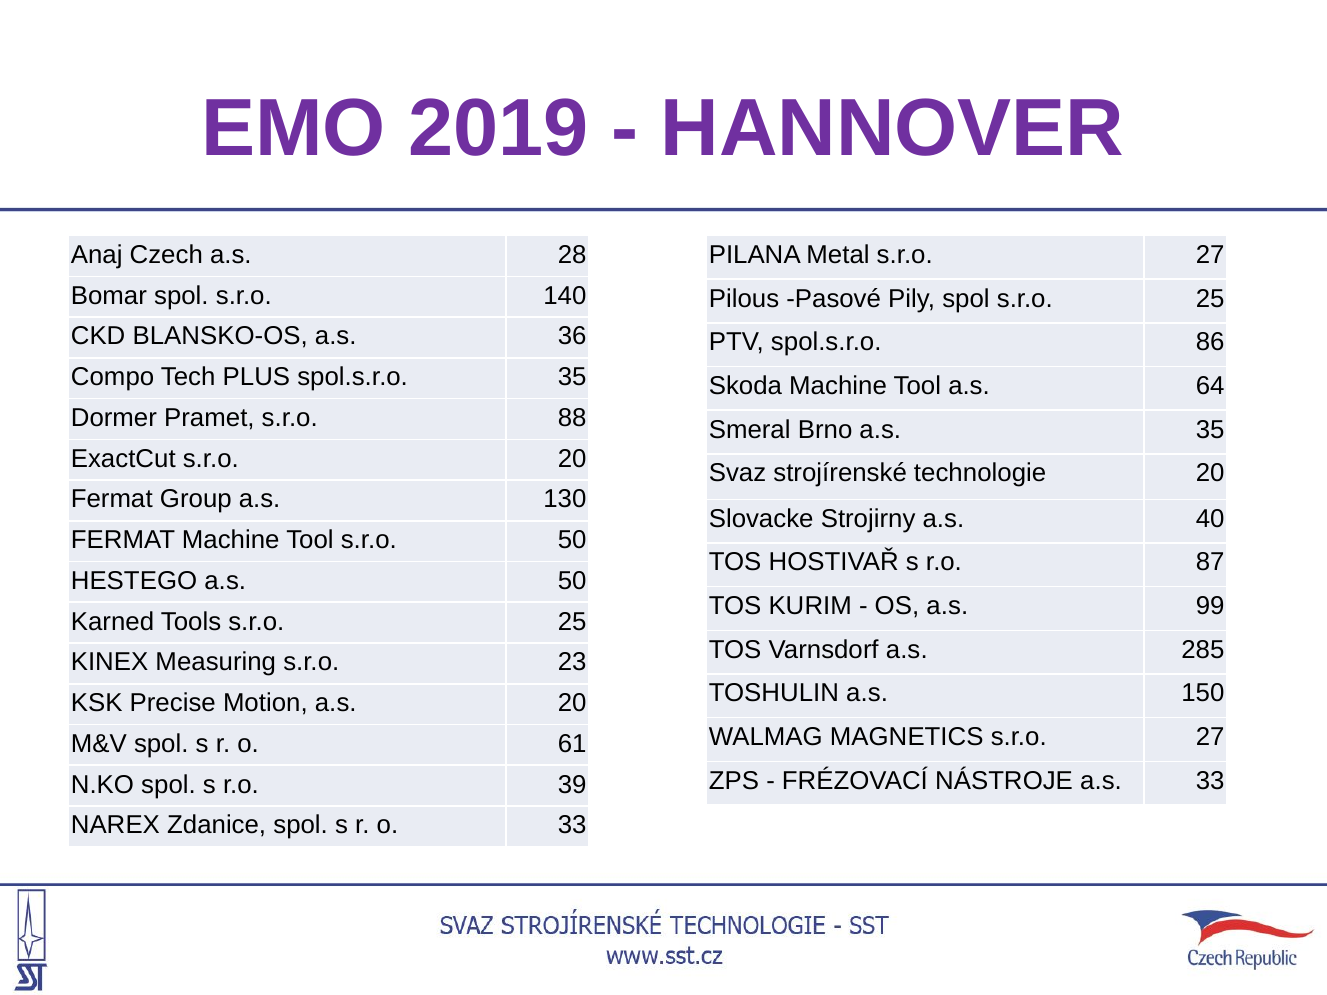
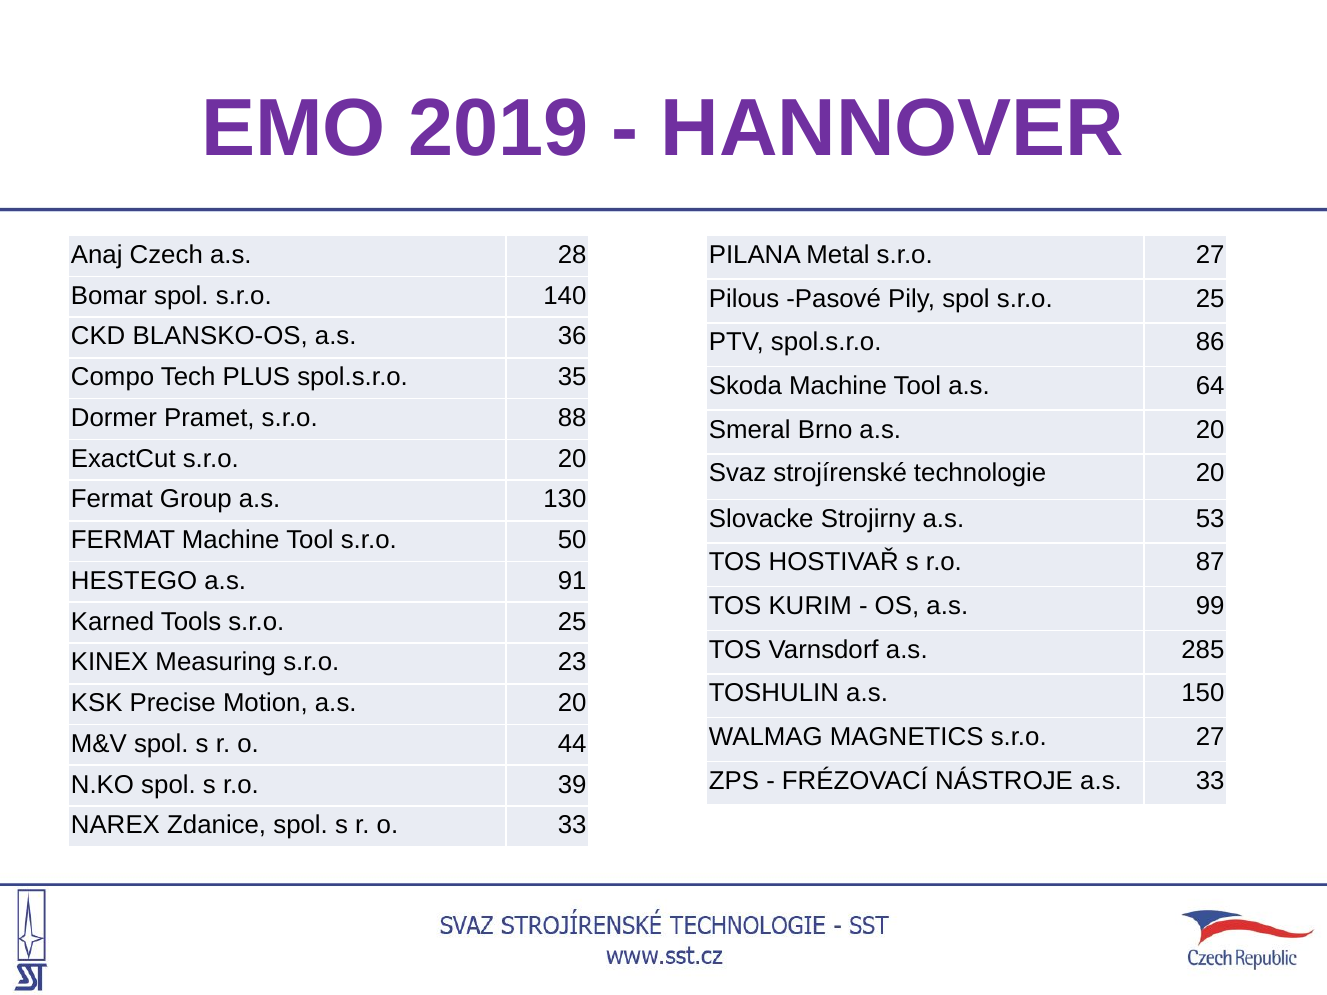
Brno a.s 35: 35 -> 20
40: 40 -> 53
a.s 50: 50 -> 91
61: 61 -> 44
